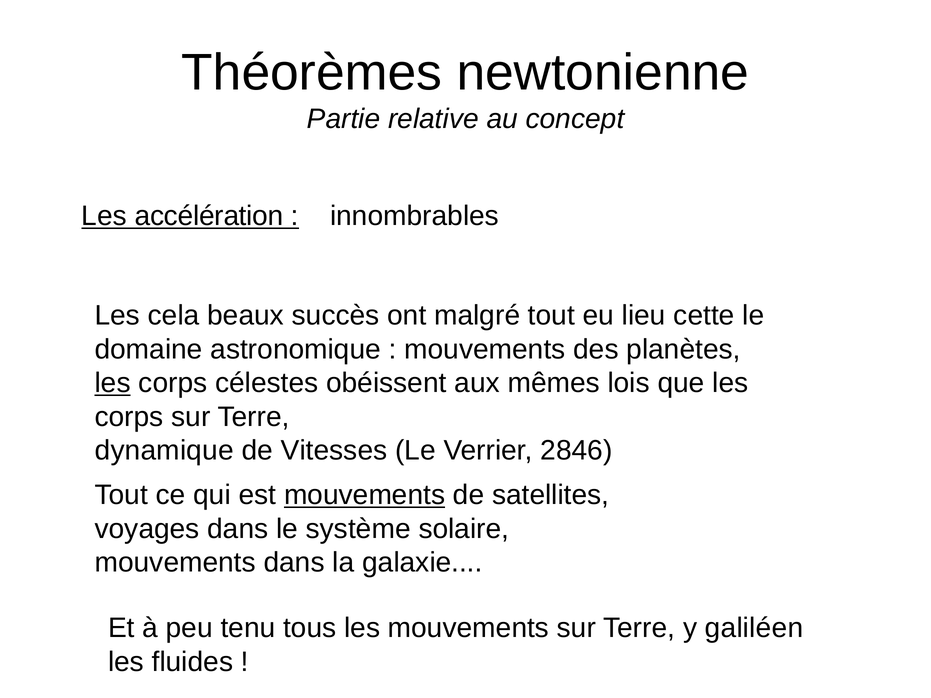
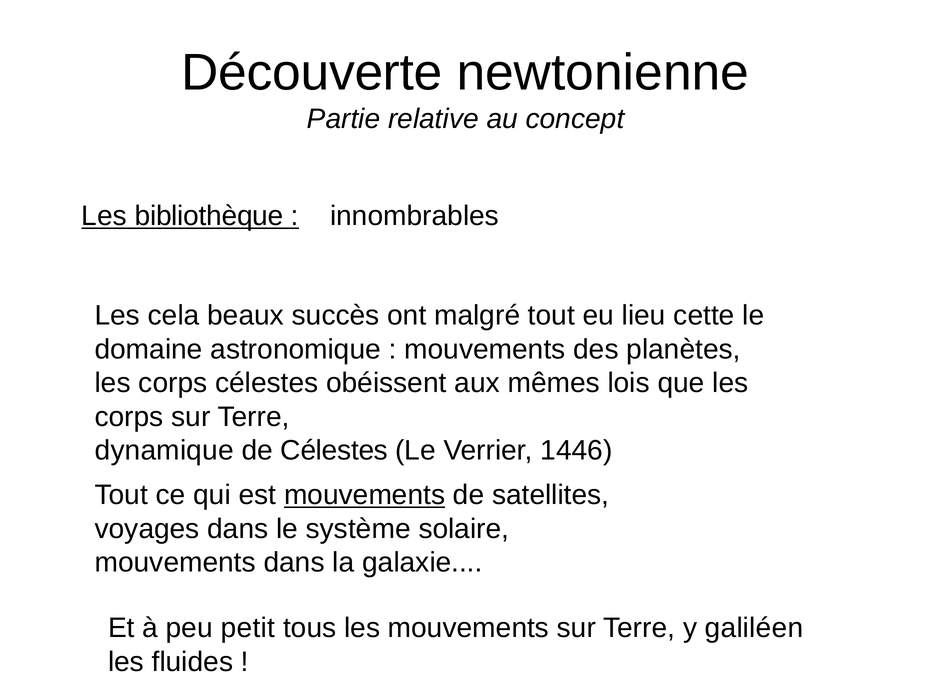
Théorèmes: Théorèmes -> Découverte
accélération: accélération -> bibliothèque
les at (113, 383) underline: present -> none
de Vitesses: Vitesses -> Célestes
2846: 2846 -> 1446
tenu: tenu -> petit
